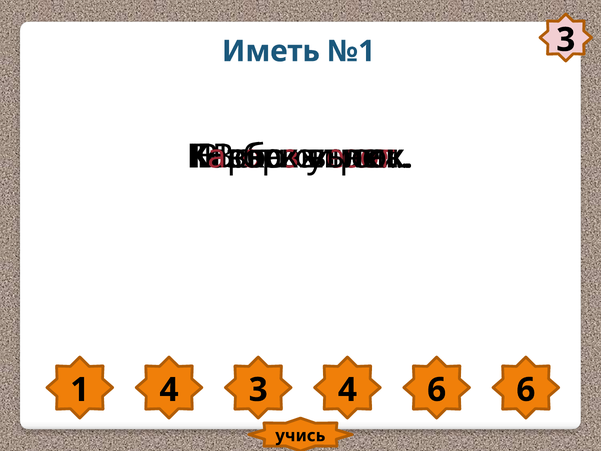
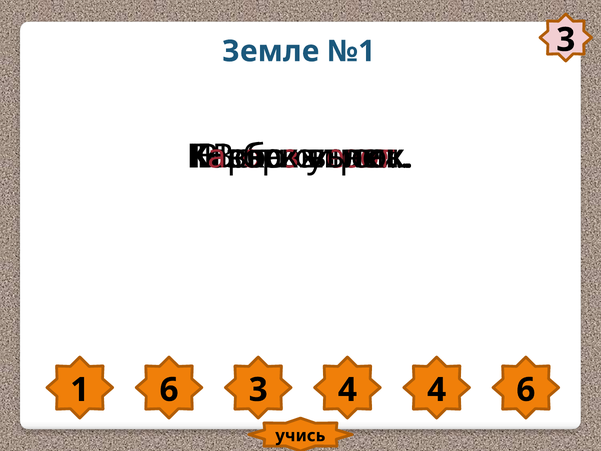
Иметь: Иметь -> Земле
1 4: 4 -> 6
4 6: 6 -> 4
